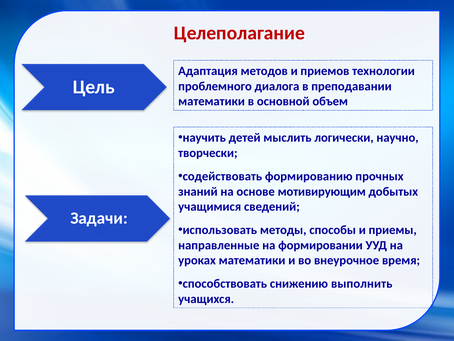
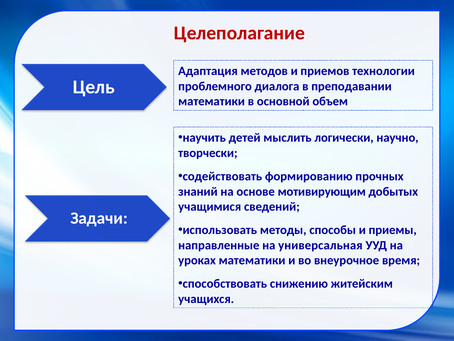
формировании: формировании -> универсальная
выполнить: выполнить -> житейским
